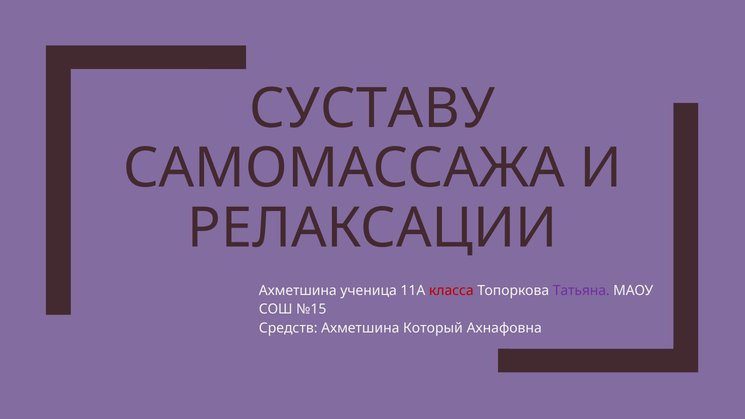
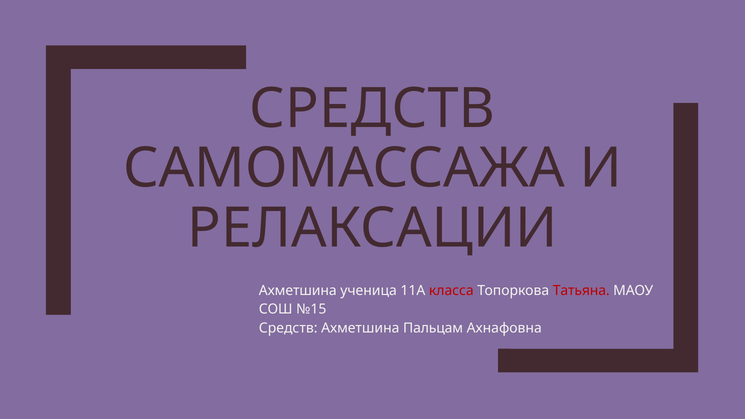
СУСТАВУ at (372, 109): СУСТАВУ -> СРЕДСТВ
Татьяна colour: purple -> red
Который: Который -> Пальцам
